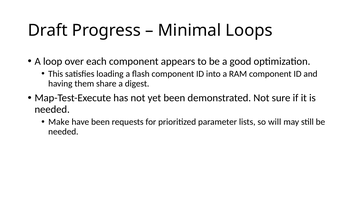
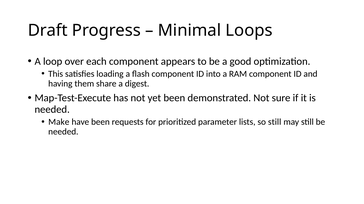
so will: will -> still
